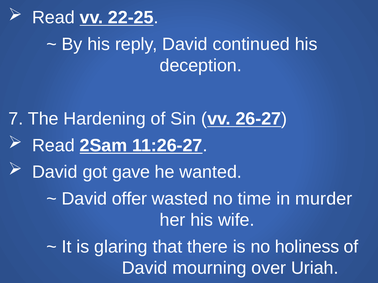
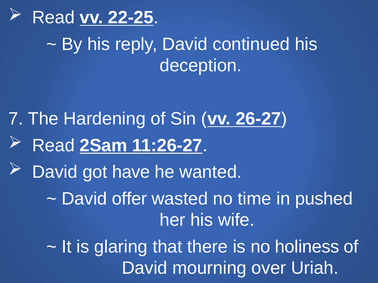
gave: gave -> have
murder: murder -> pushed
